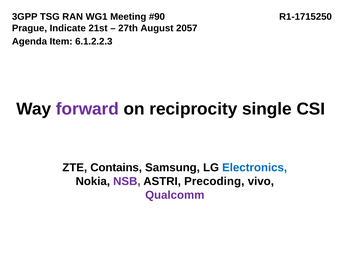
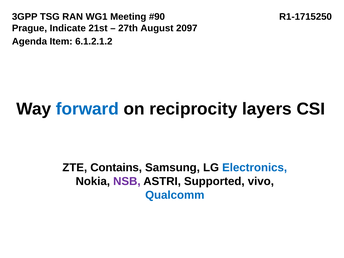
2057: 2057 -> 2097
6.1.2.2.3: 6.1.2.2.3 -> 6.1.2.1.2
forward colour: purple -> blue
single: single -> layers
Precoding: Precoding -> Supported
Qualcomm colour: purple -> blue
